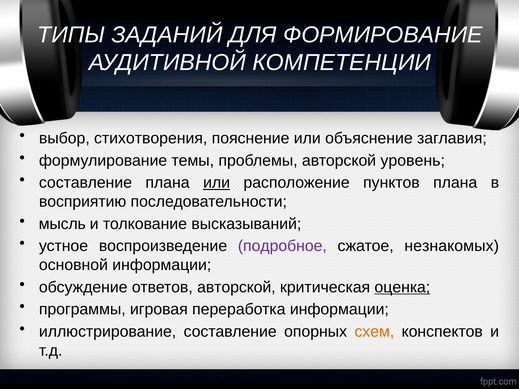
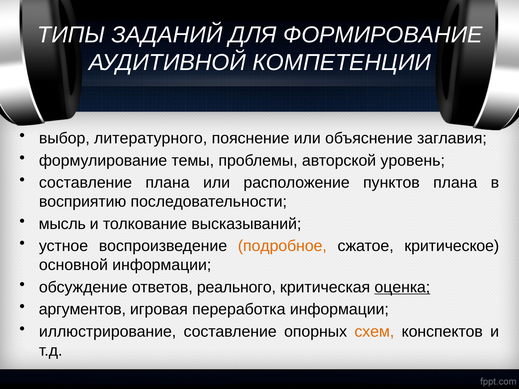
стихотворения: стихотворения -> литературного
или at (217, 183) underline: present -> none
подробное colour: purple -> orange
незнакомых: незнакомых -> критическое
ответов авторской: авторской -> реального
программы: программы -> аргументов
